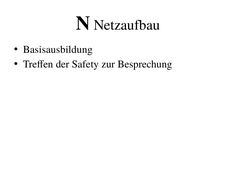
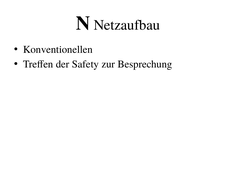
Basisausbildung: Basisausbildung -> Konventionellen
